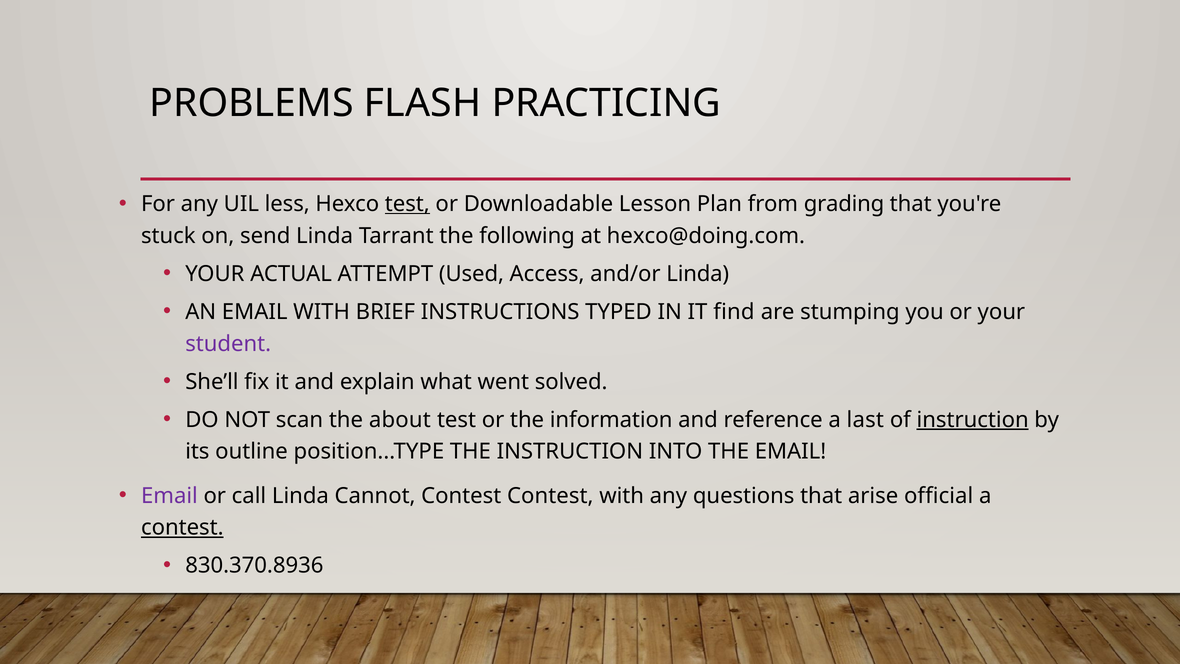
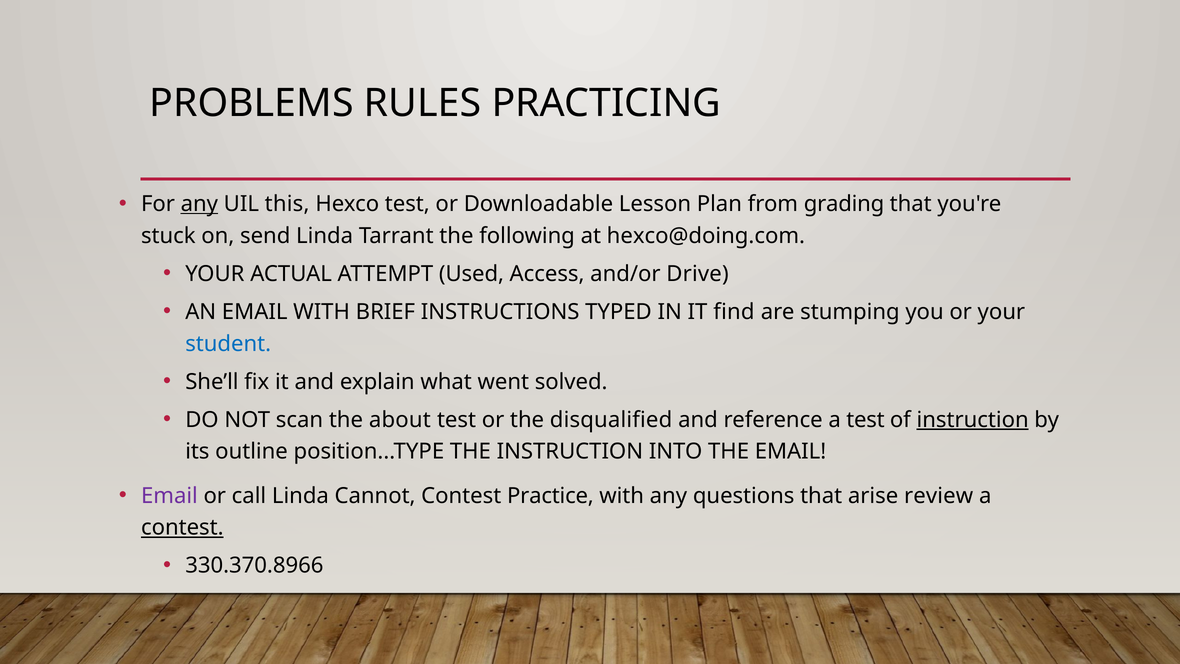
FLASH: FLASH -> RULES
any at (199, 204) underline: none -> present
less: less -> this
test at (407, 204) underline: present -> none
and/or Linda: Linda -> Drive
student colour: purple -> blue
information: information -> disqualified
a last: last -> test
Contest Contest: Contest -> Practice
official: official -> review
830.370.8936: 830.370.8936 -> 330.370.8966
